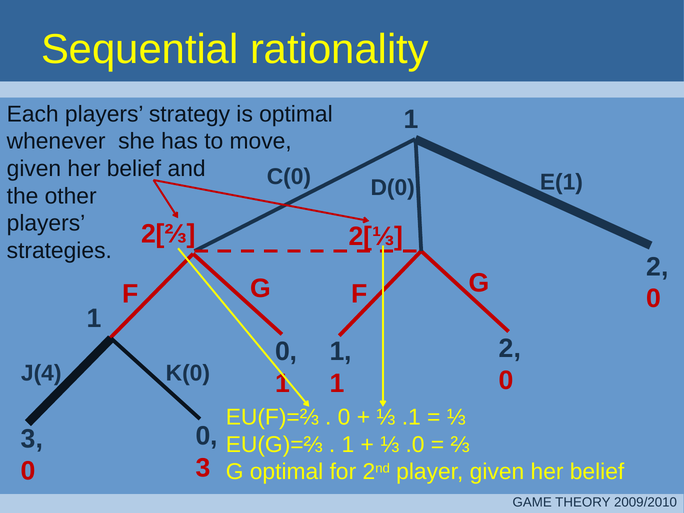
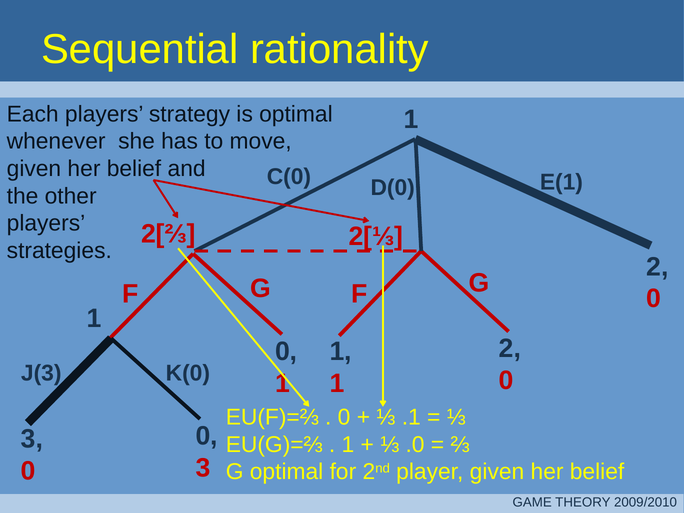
J(4: J(4 -> J(3
